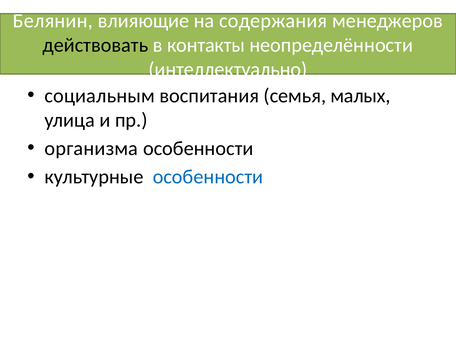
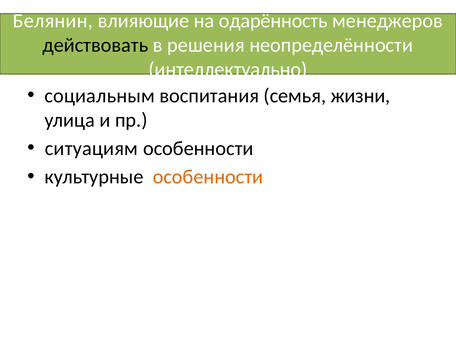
содержания: содержания -> одарённость
контакты: контакты -> решения
малых: малых -> жизни
организма: организма -> ситуациям
особенности at (208, 177) colour: blue -> orange
